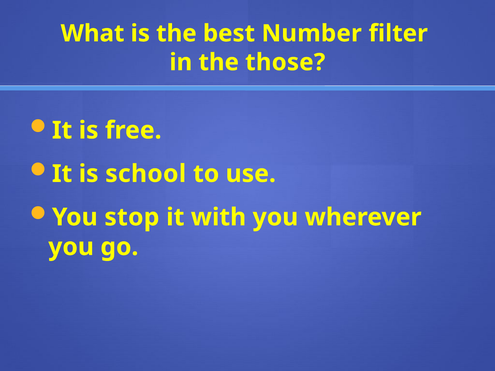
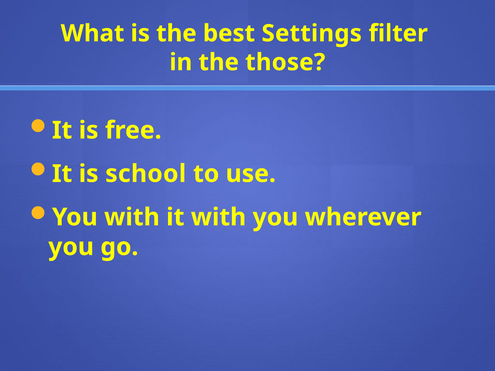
Number: Number -> Settings
You stop: stop -> with
